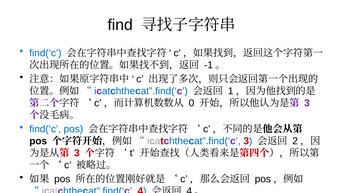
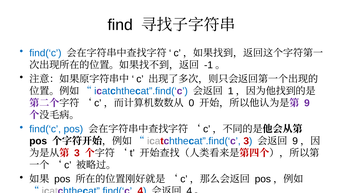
3 at (307, 103): 3 -> 9
2 at (295, 141): 2 -> 9
